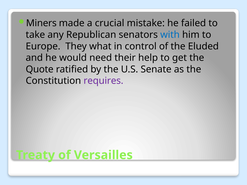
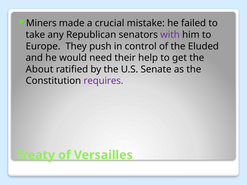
with colour: blue -> purple
what: what -> push
Quote: Quote -> About
